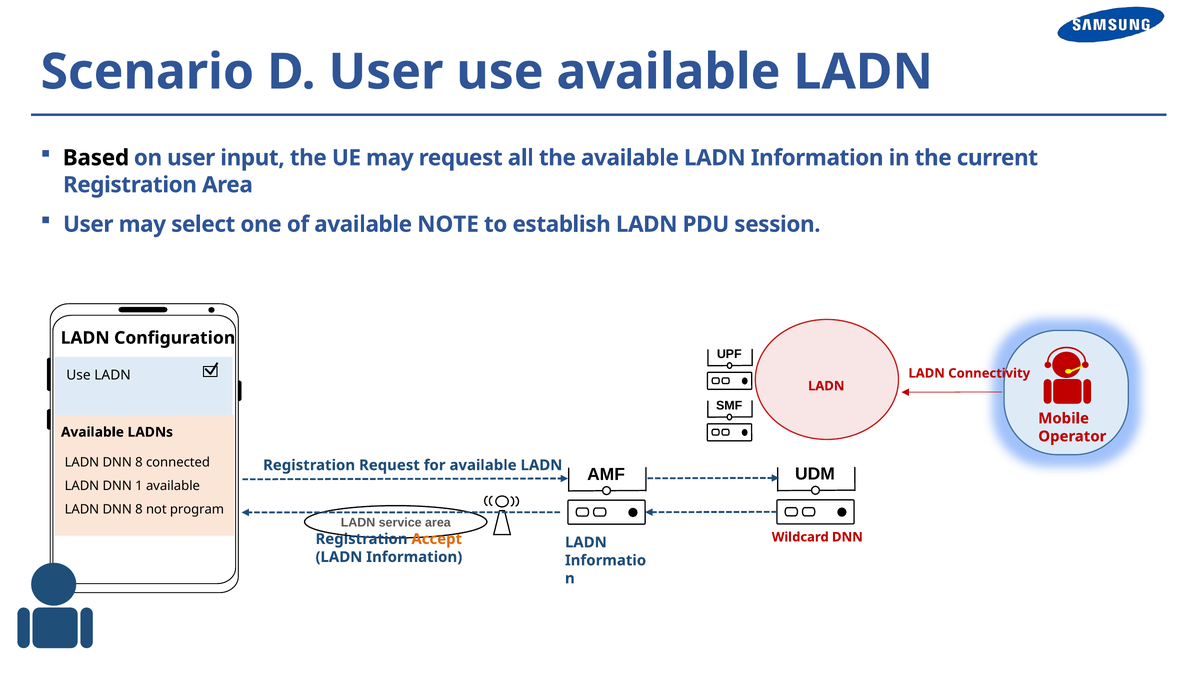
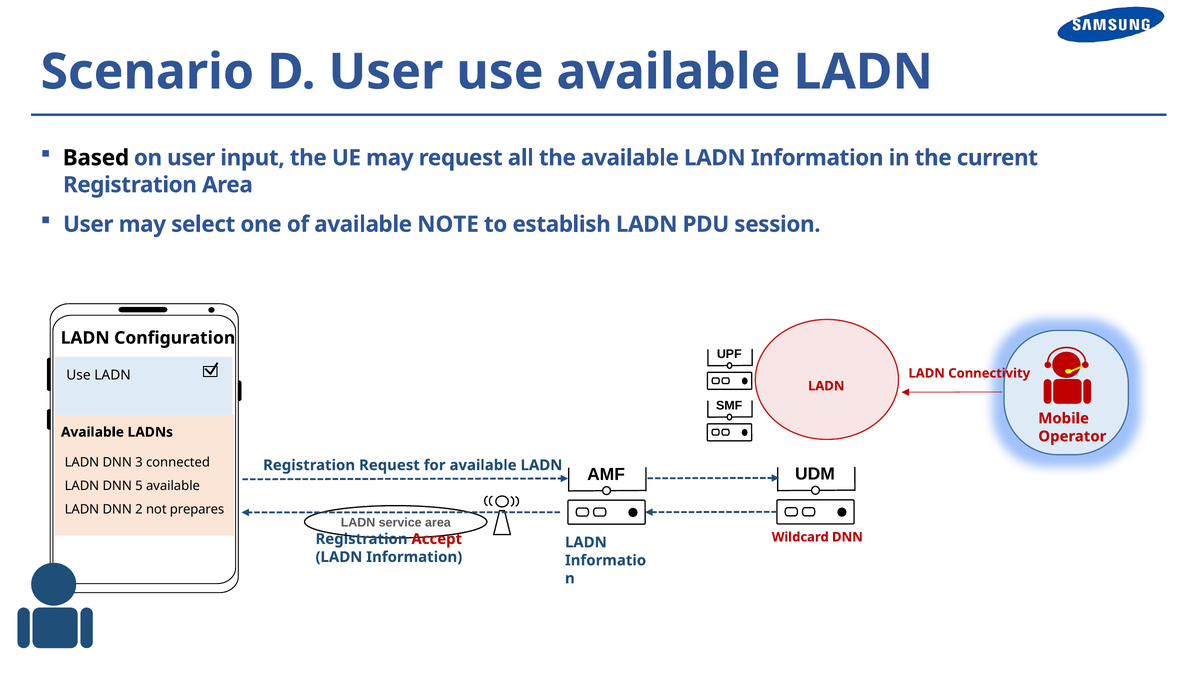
8 at (139, 462): 8 -> 3
1: 1 -> 5
8 at (139, 509): 8 -> 2
program: program -> prepares
Accept colour: orange -> red
